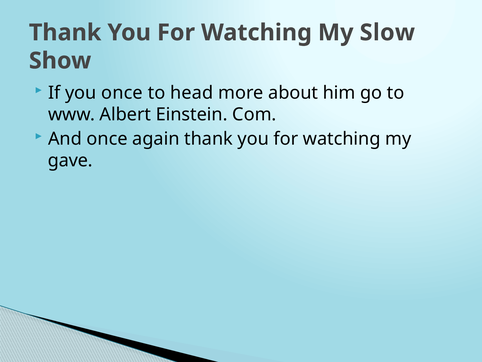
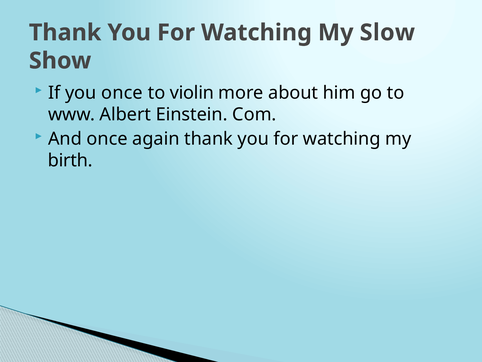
head: head -> violin
gave: gave -> birth
